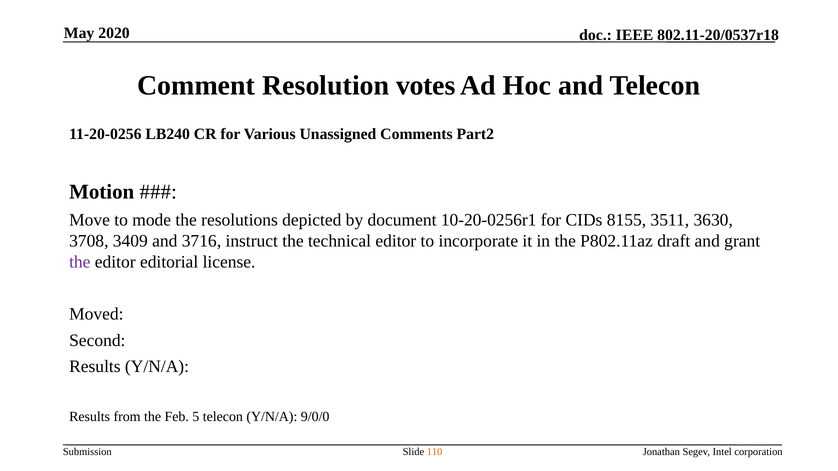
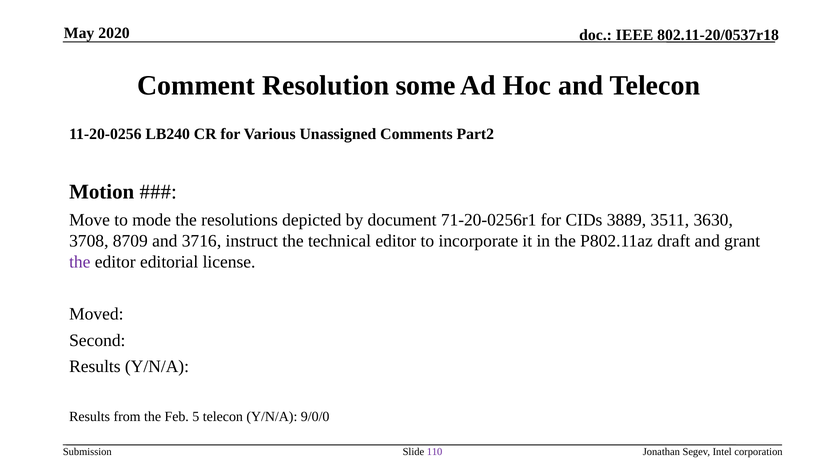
votes: votes -> some
10-20-0256r1: 10-20-0256r1 -> 71-20-0256r1
8155: 8155 -> 3889
3409: 3409 -> 8709
110 colour: orange -> purple
